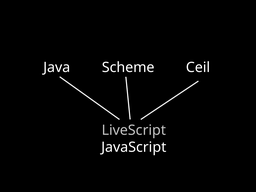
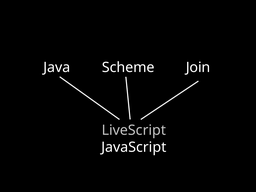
Ceil: Ceil -> Join
